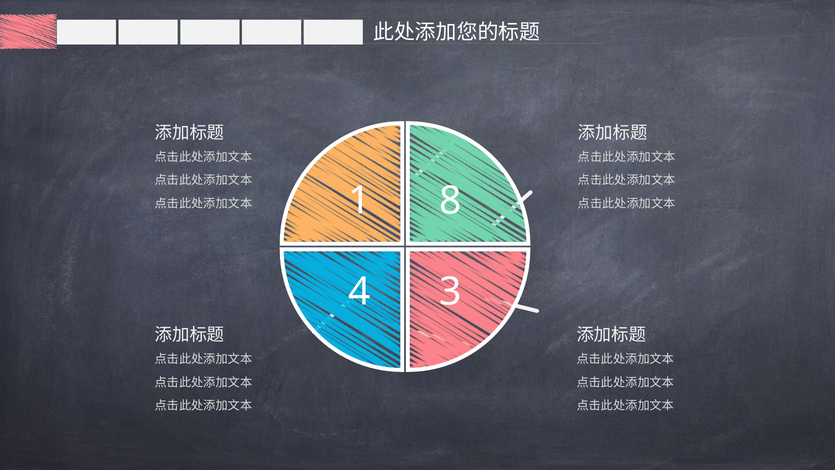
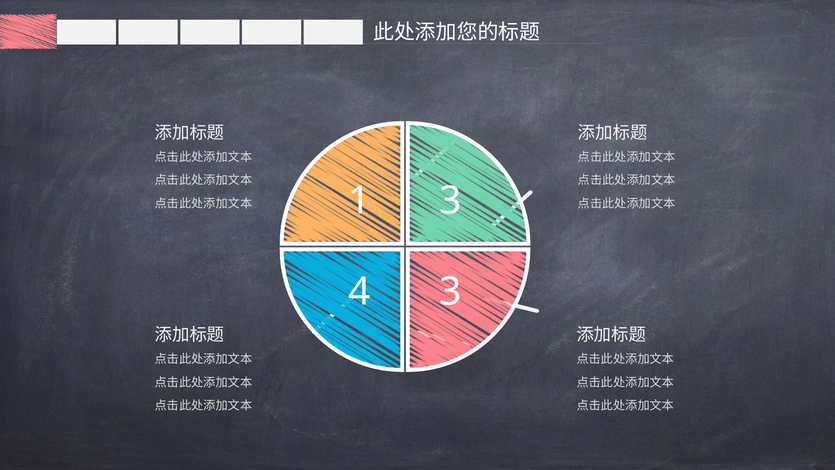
1 8: 8 -> 3
